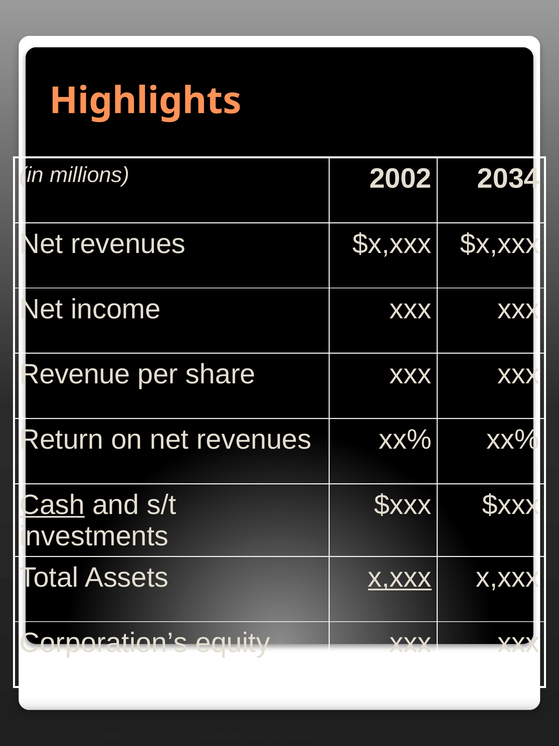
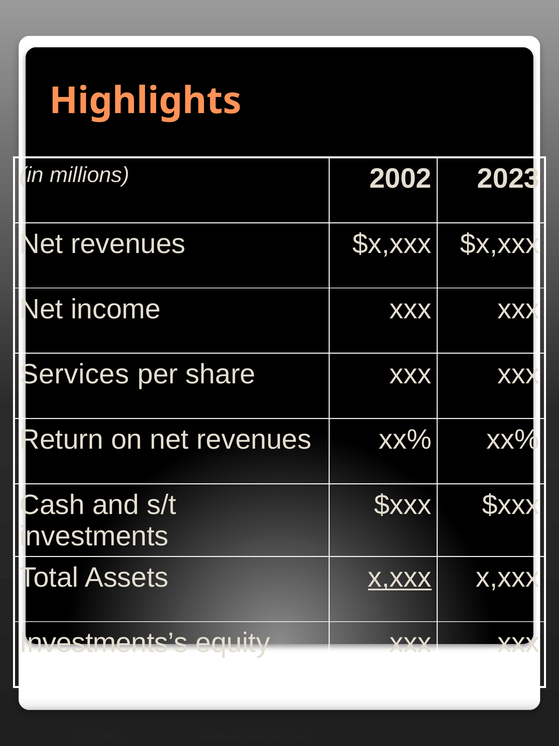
2034: 2034 -> 2023
Revenue: Revenue -> Services
Cash underline: present -> none
Corporation’s: Corporation’s -> Investments’s
